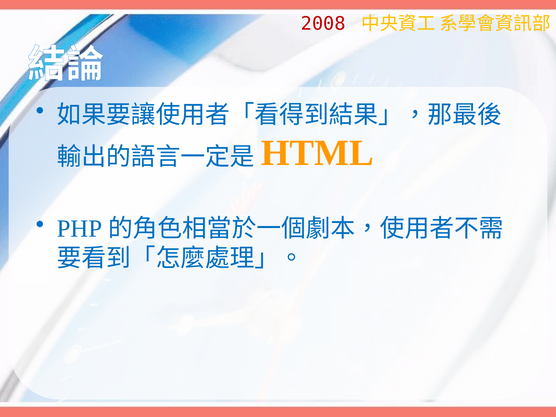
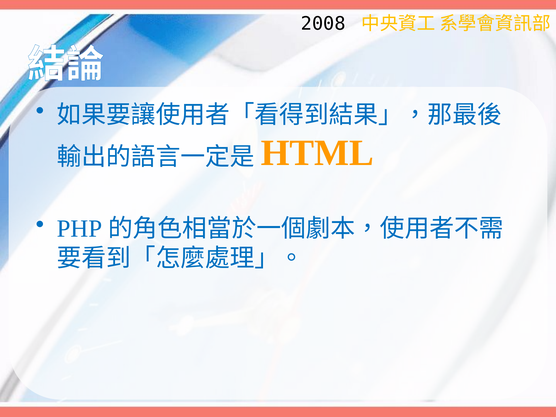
2008 colour: red -> black
